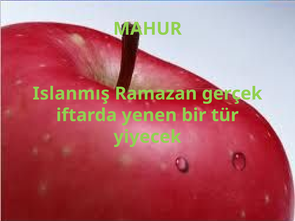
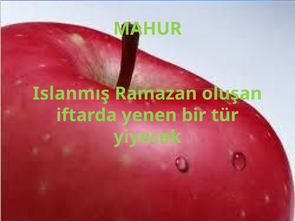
gerçek: gerçek -> oluşan
